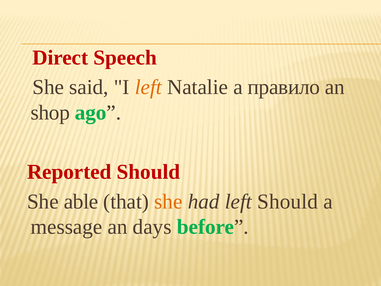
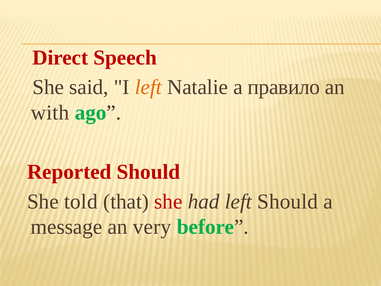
shop: shop -> with
able: able -> told
she at (168, 201) colour: orange -> red
days: days -> very
